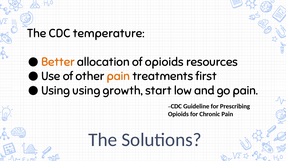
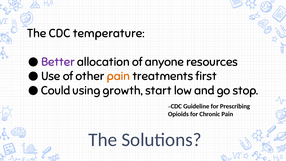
Better colour: orange -> purple
of opioids: opioids -> anyone
Using at (56, 90): Using -> Could
go pain: pain -> stop
